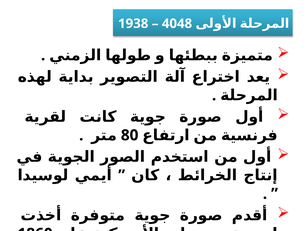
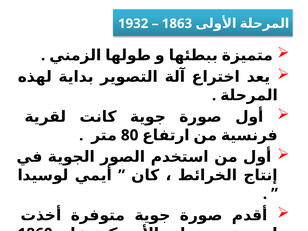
1938: 1938 -> 1932
4048: 4048 -> 1863
